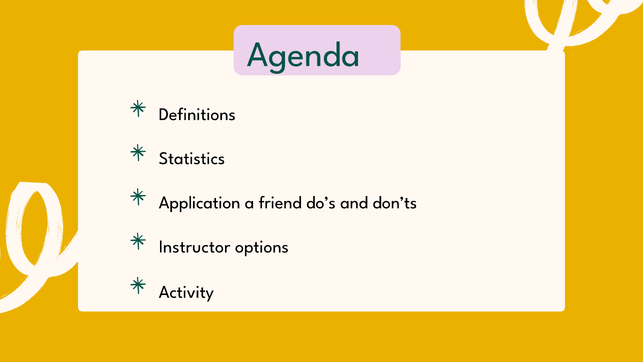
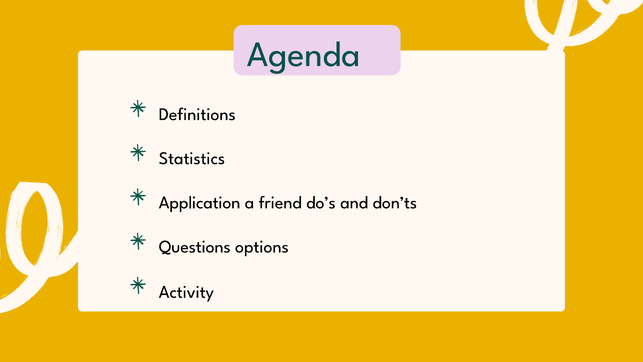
Instructor: Instructor -> Questions
